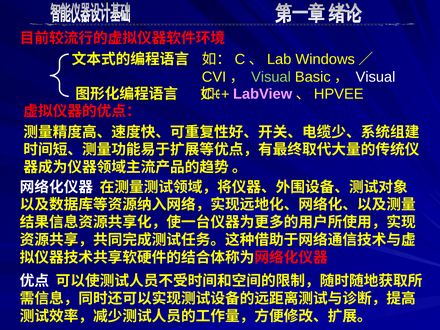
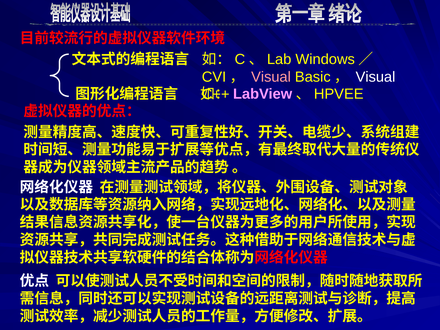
Visual at (271, 77) colour: light green -> pink
